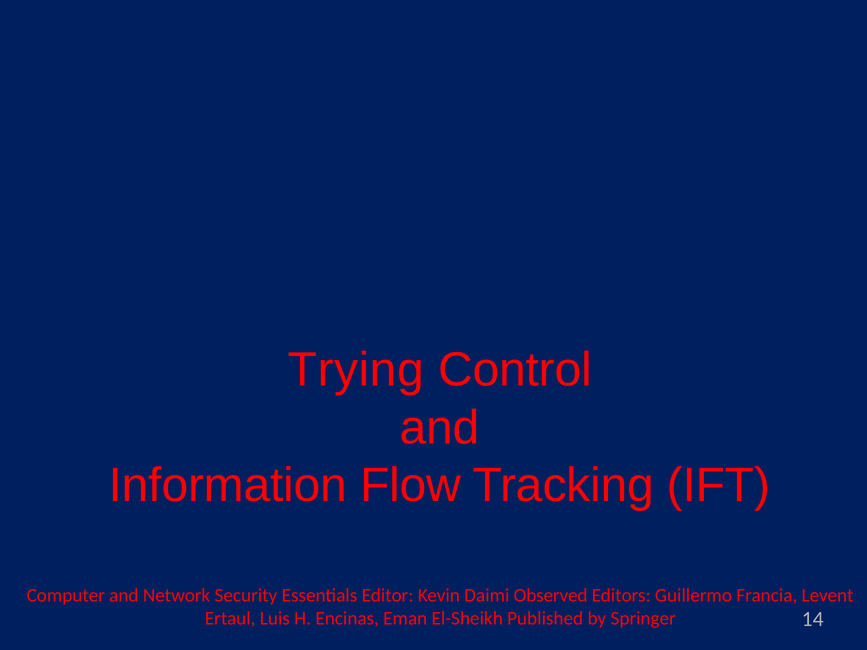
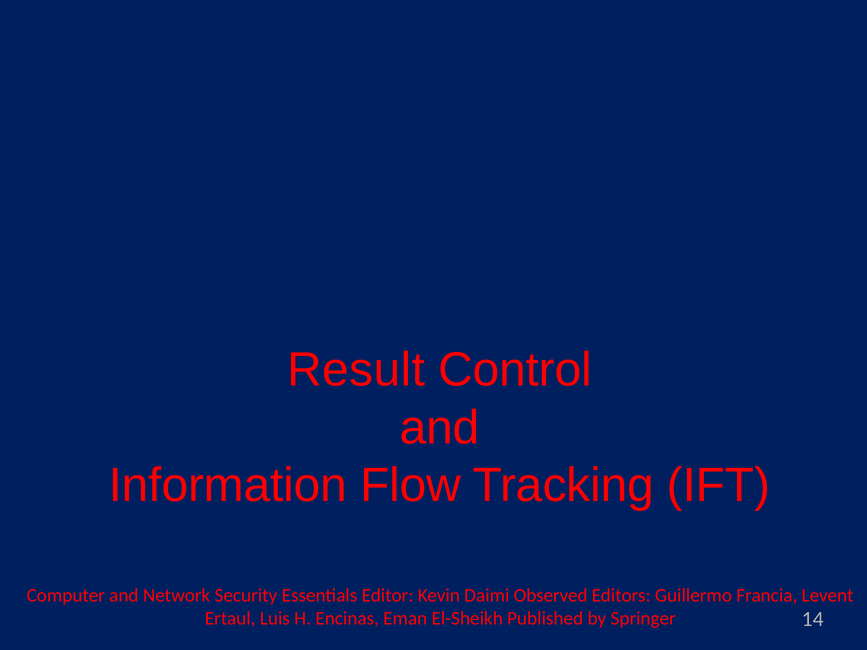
Trying: Trying -> Result
